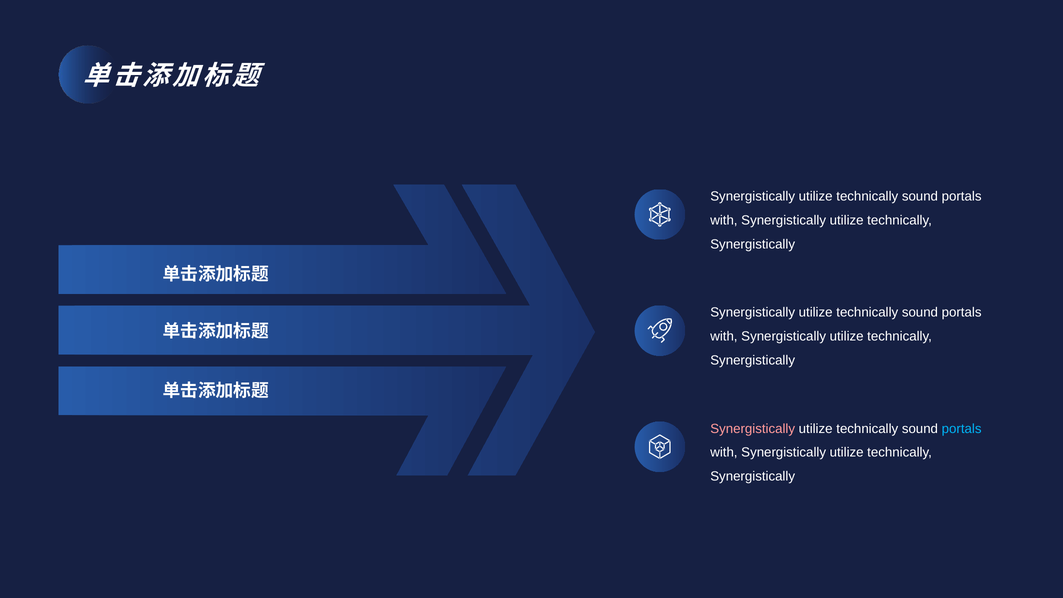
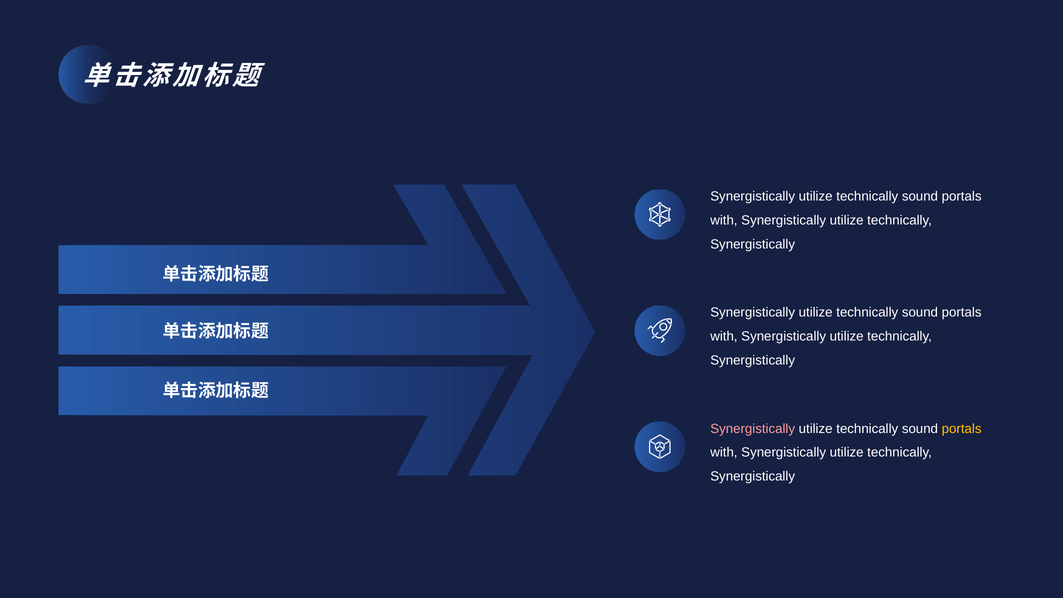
portals at (962, 429) colour: light blue -> yellow
